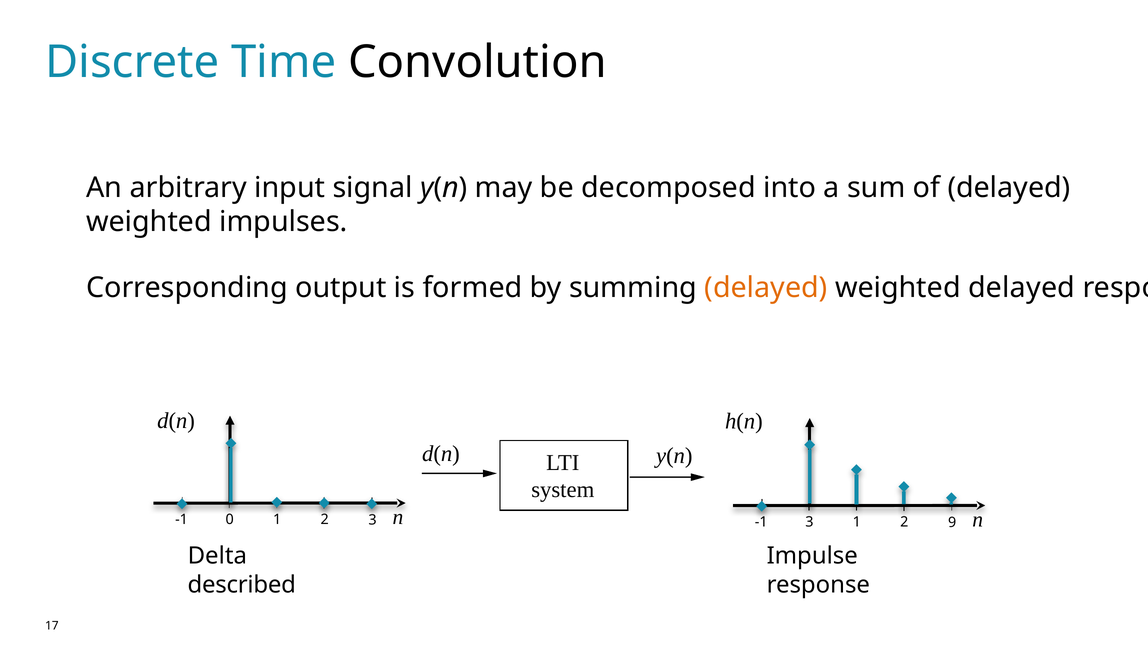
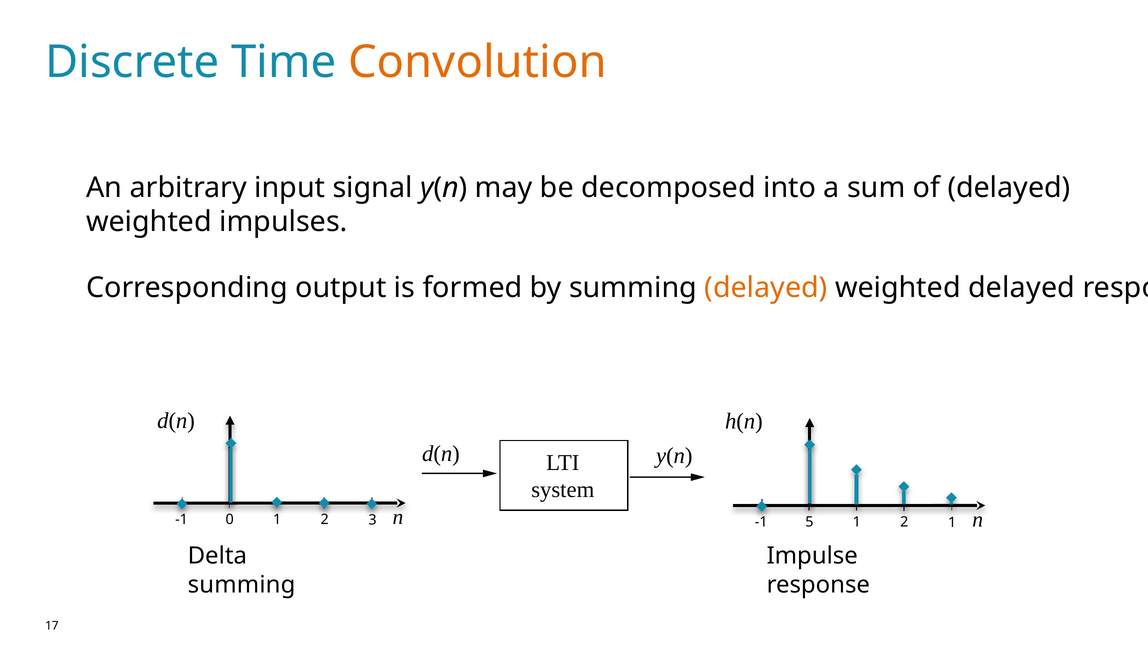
Convolution colour: black -> orange
3 at (809, 522): 3 -> 5
9 at (952, 522): 9 -> 1
described at (242, 585): described -> summing
